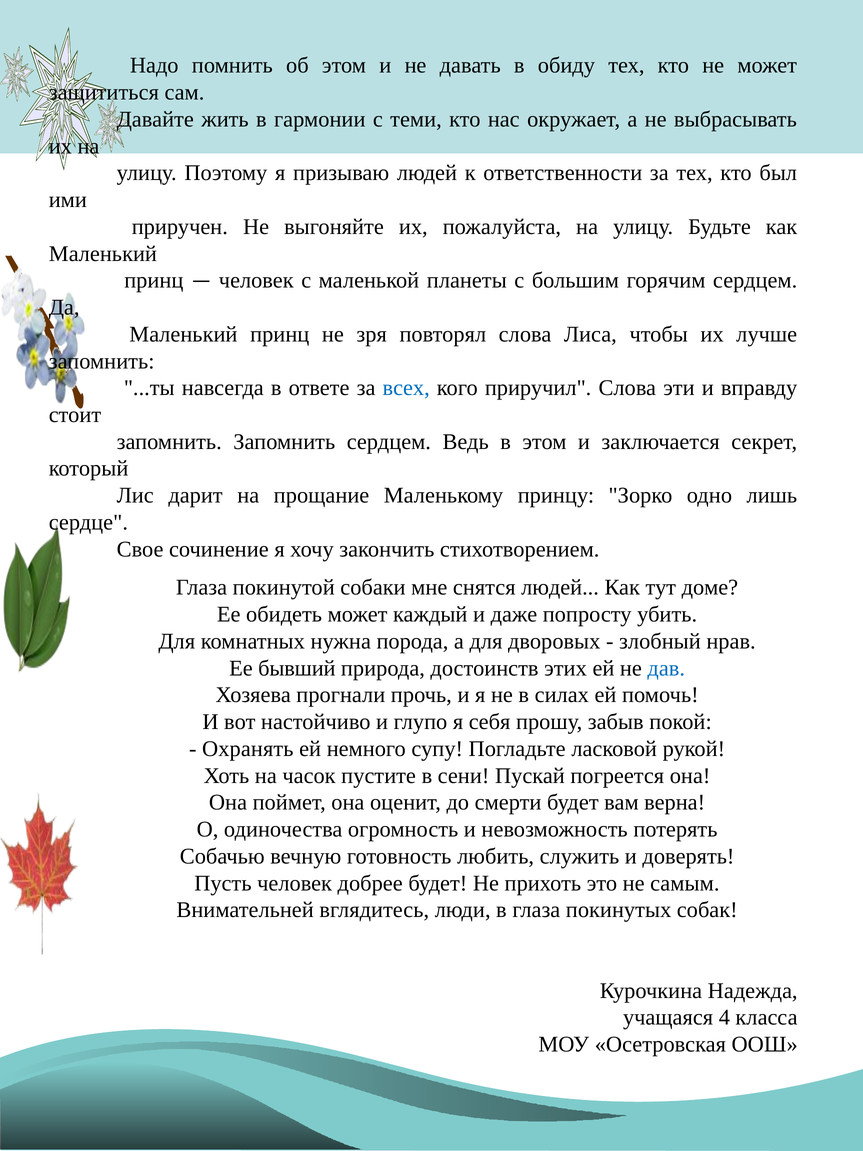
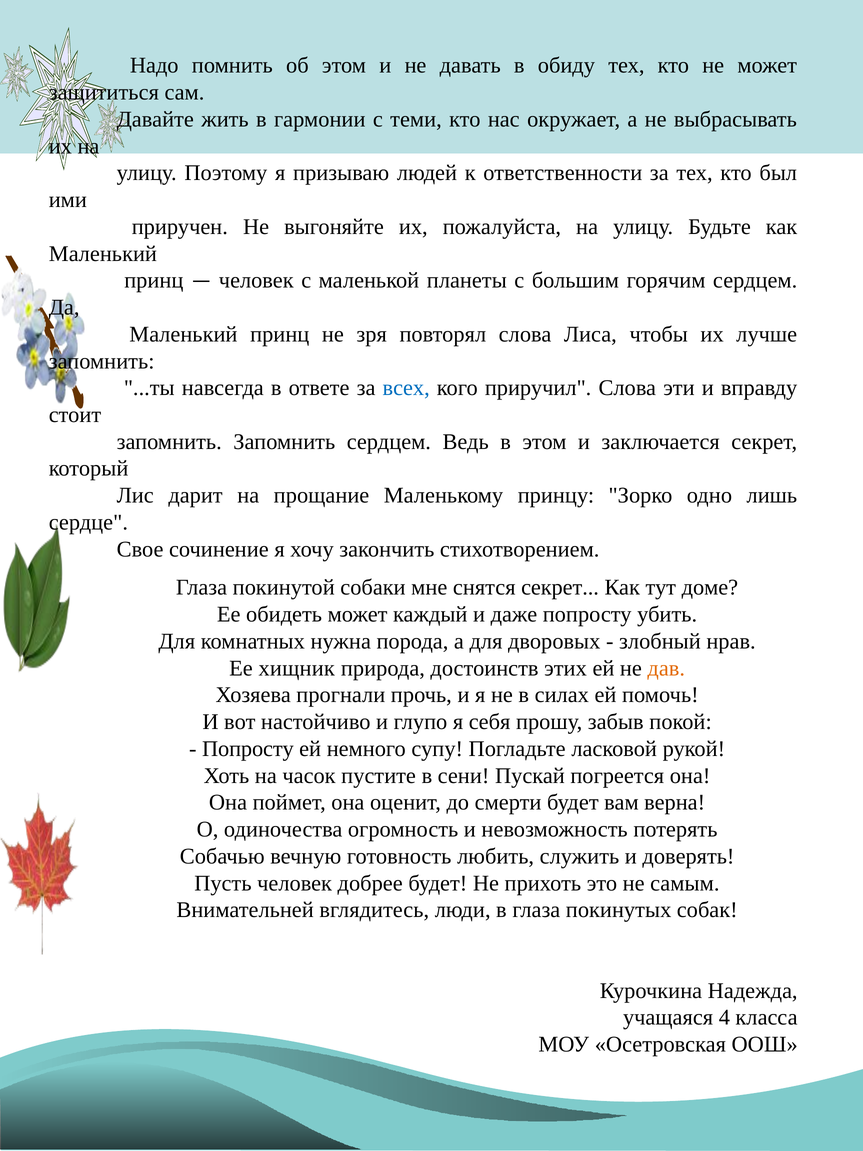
снятся людей: людей -> секрет
бывший: бывший -> хищник
дав colour: blue -> orange
Охранять at (248, 749): Охранять -> Попросту
